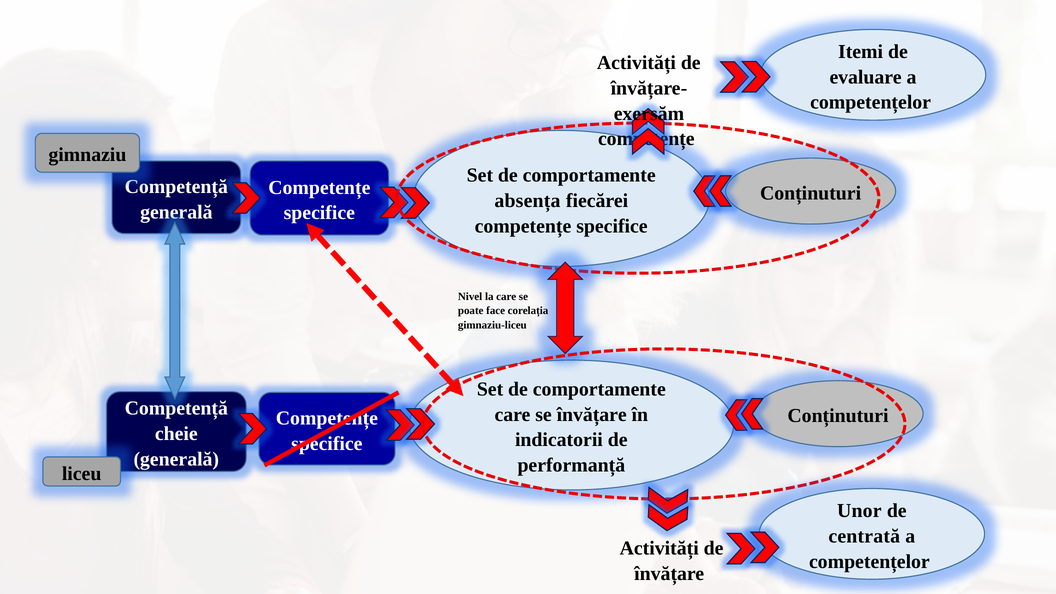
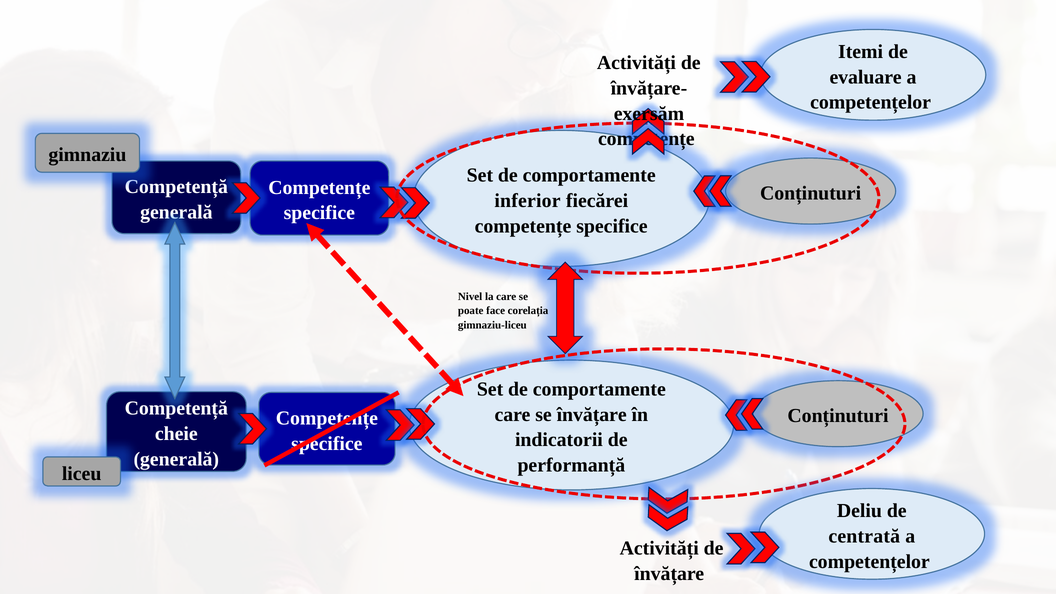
absența: absența -> inferior
Unor: Unor -> Deliu
